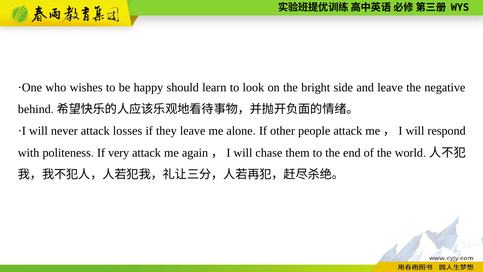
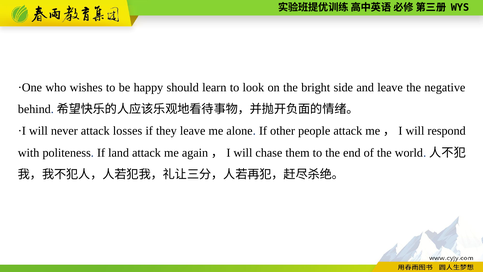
very: very -> land
